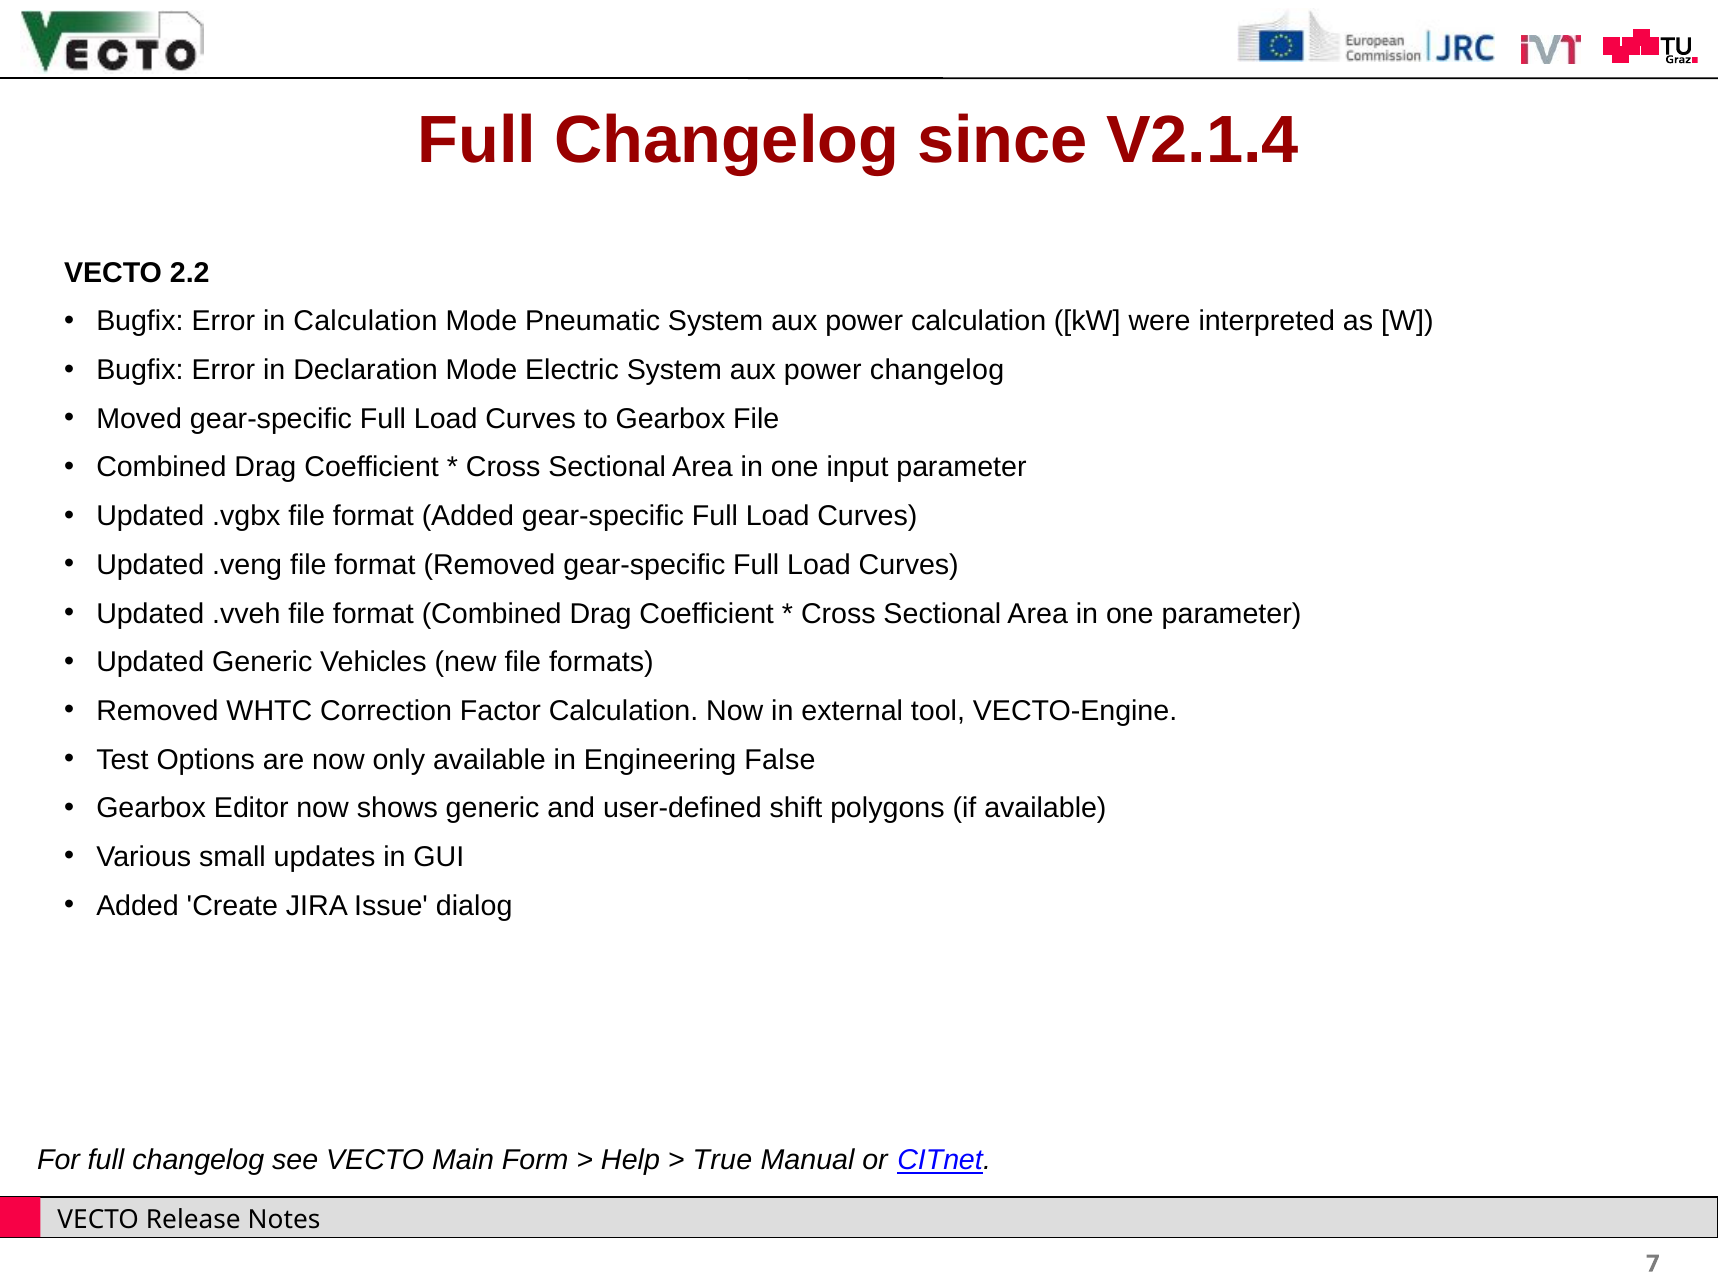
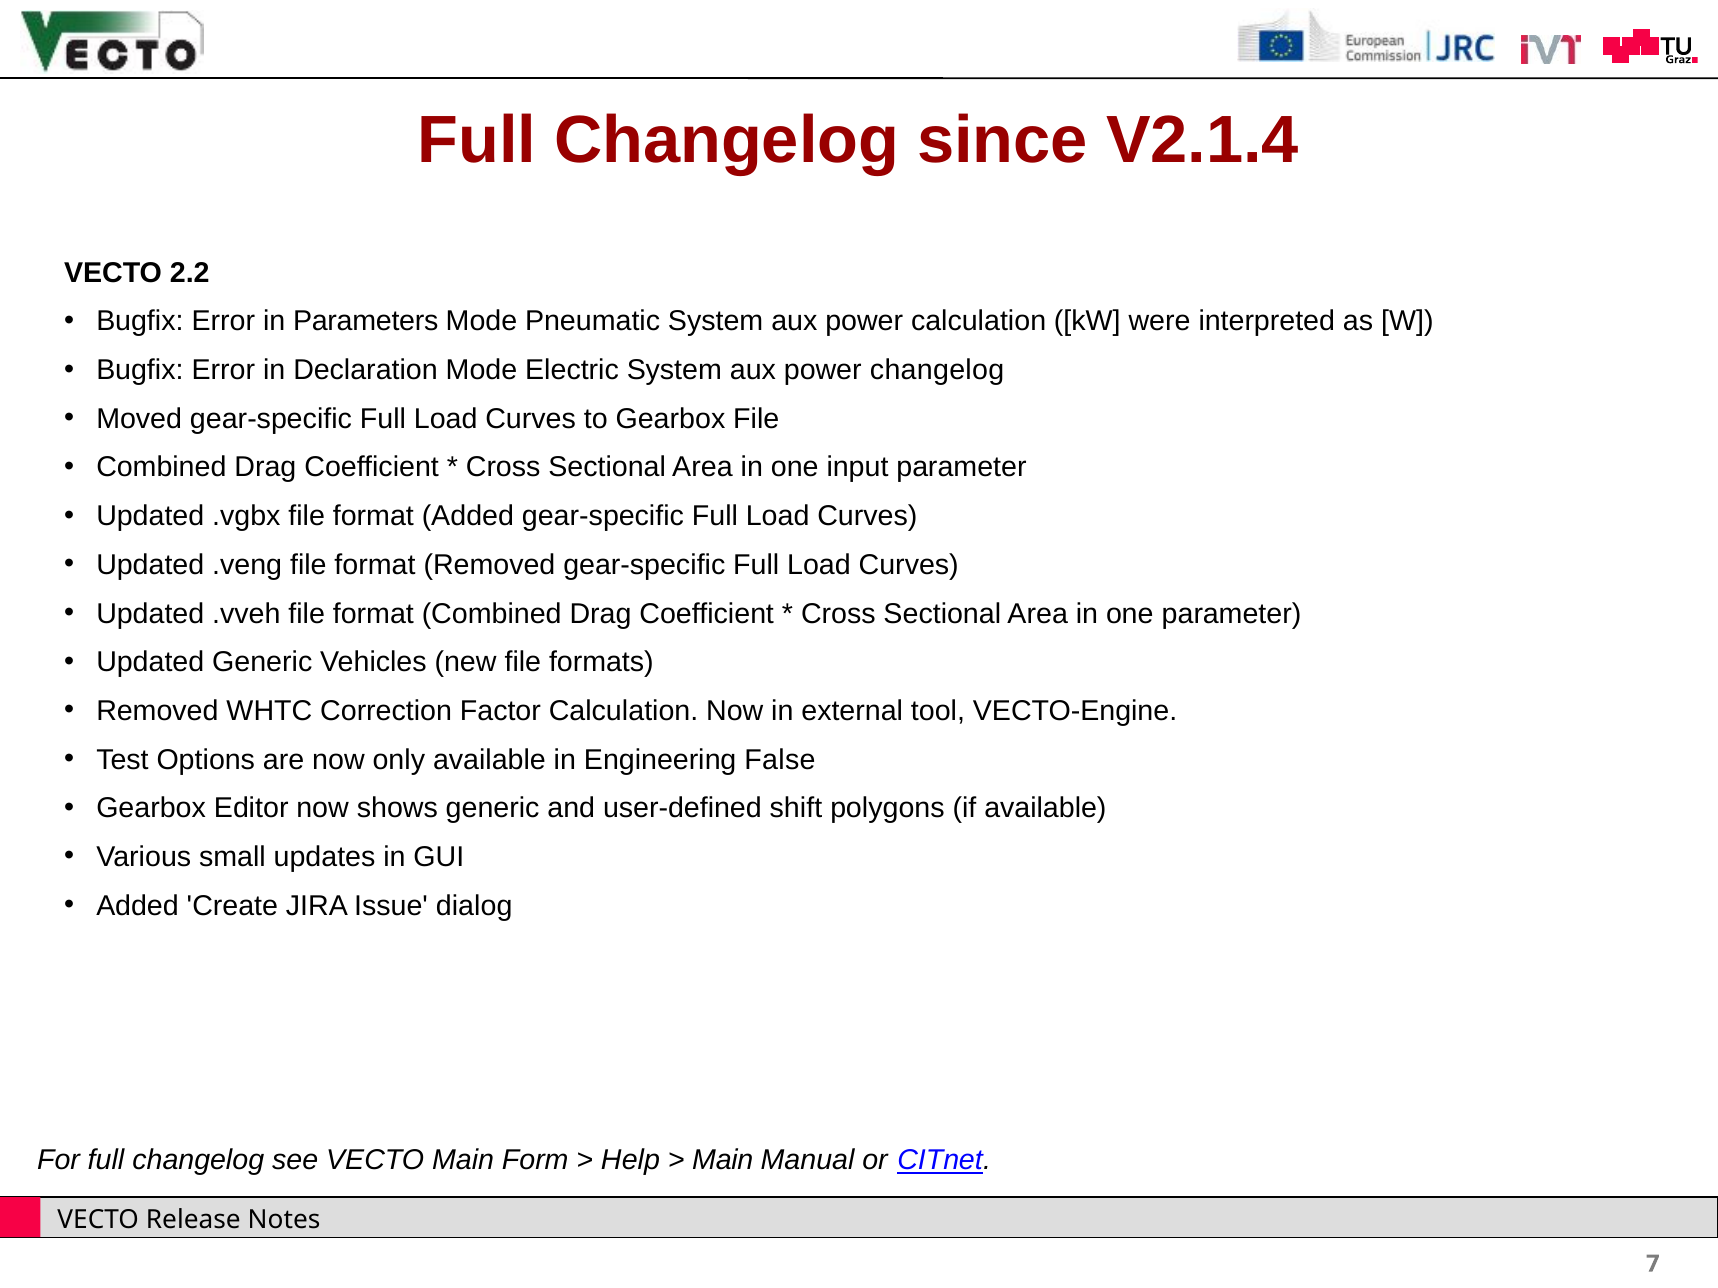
in Calculation: Calculation -> Parameters
True at (723, 1161): True -> Main
